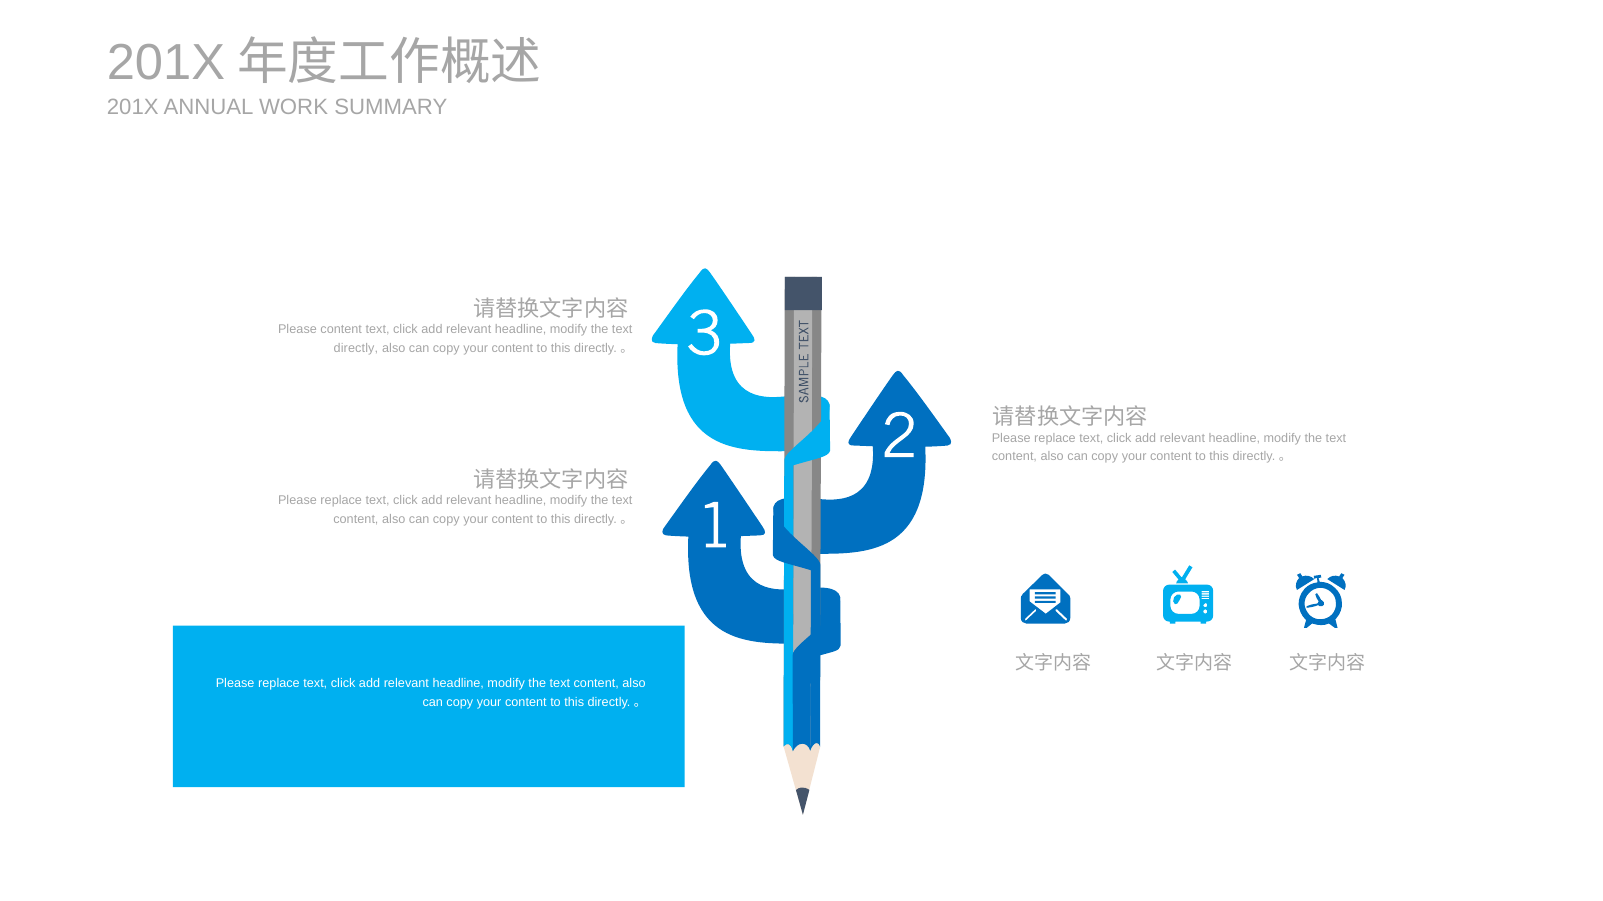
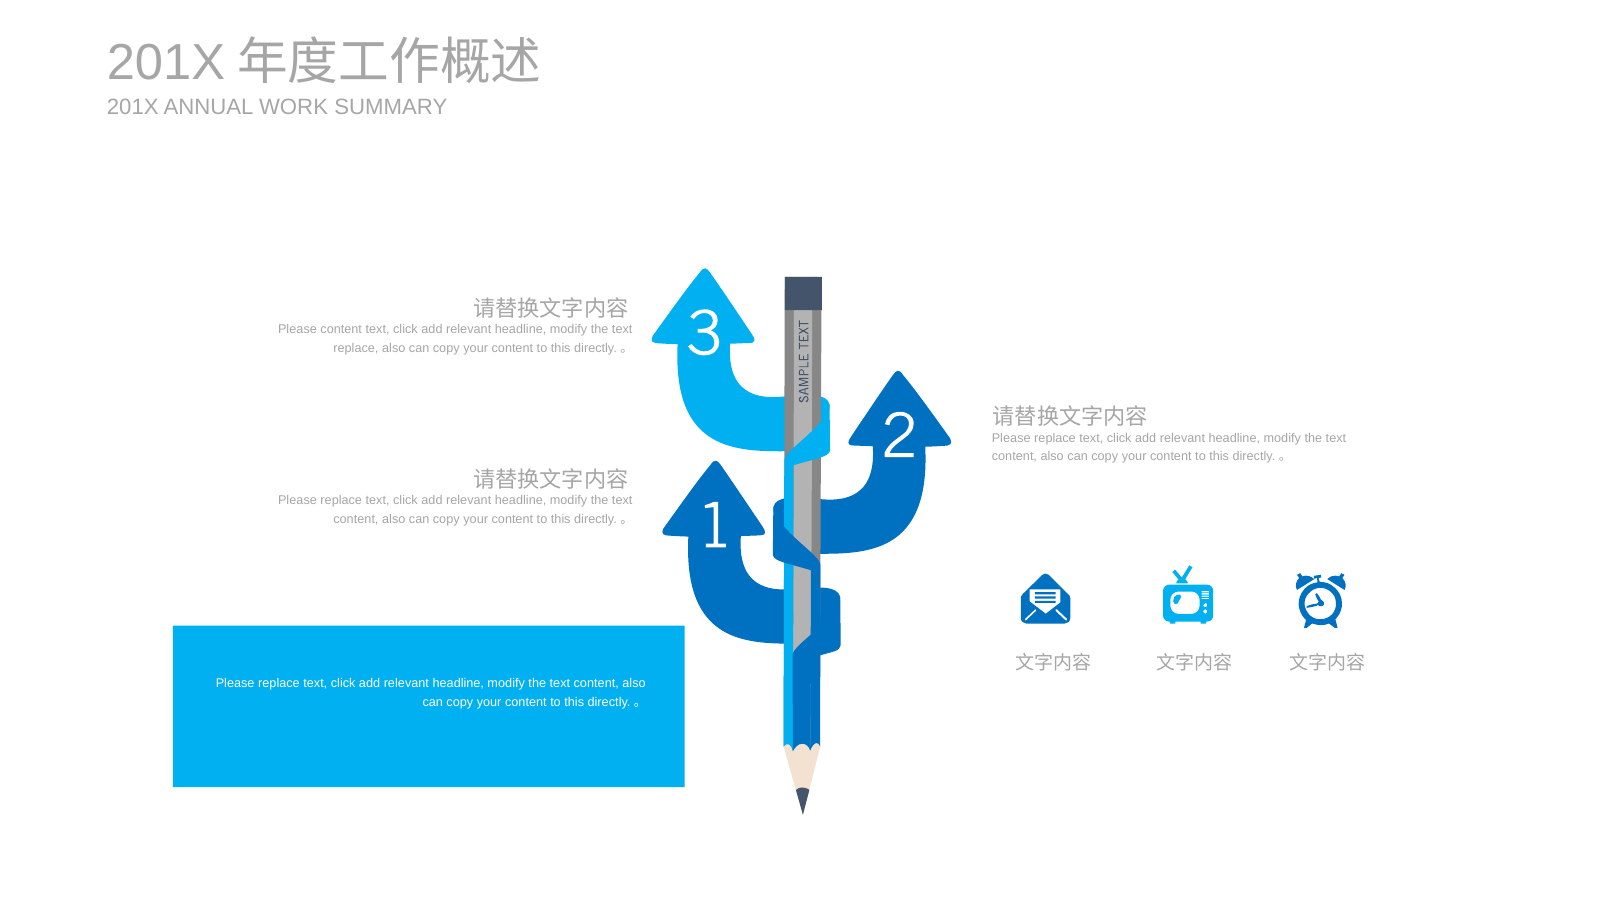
directly at (356, 348): directly -> replace
